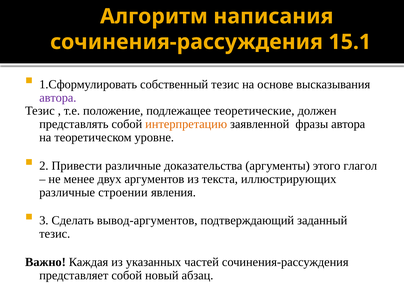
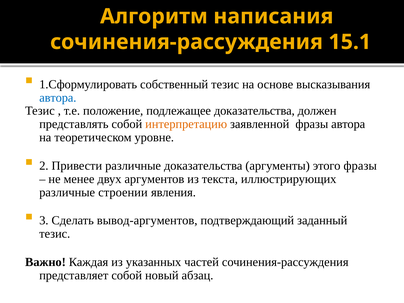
автора at (58, 98) colour: purple -> blue
подлежащее теоретические: теоретические -> доказательства
этого глагол: глагол -> фразы
